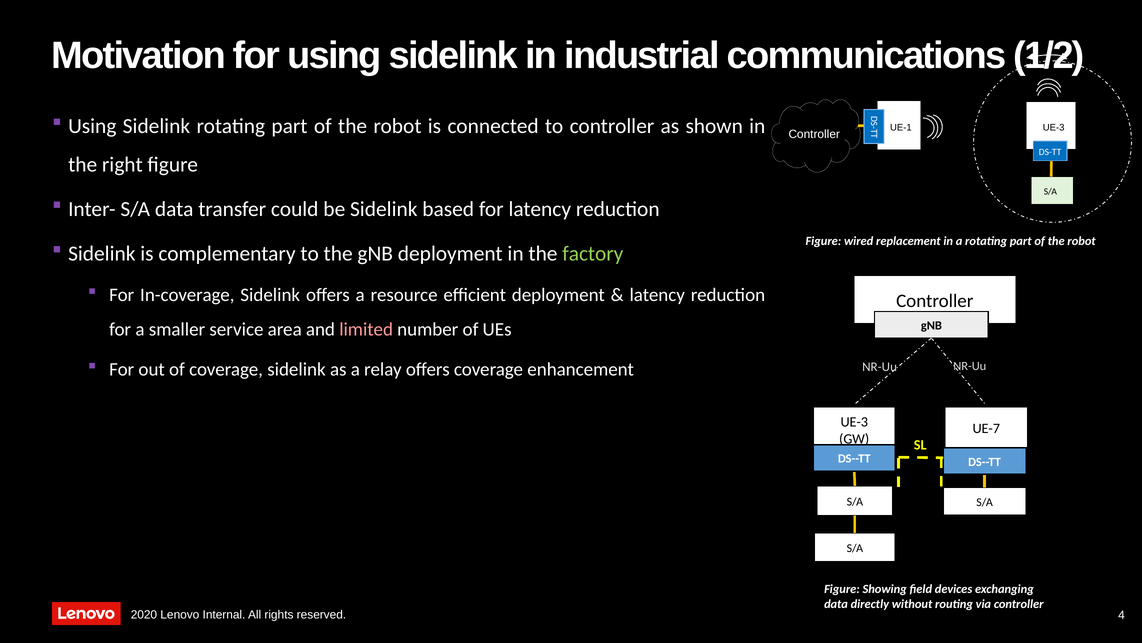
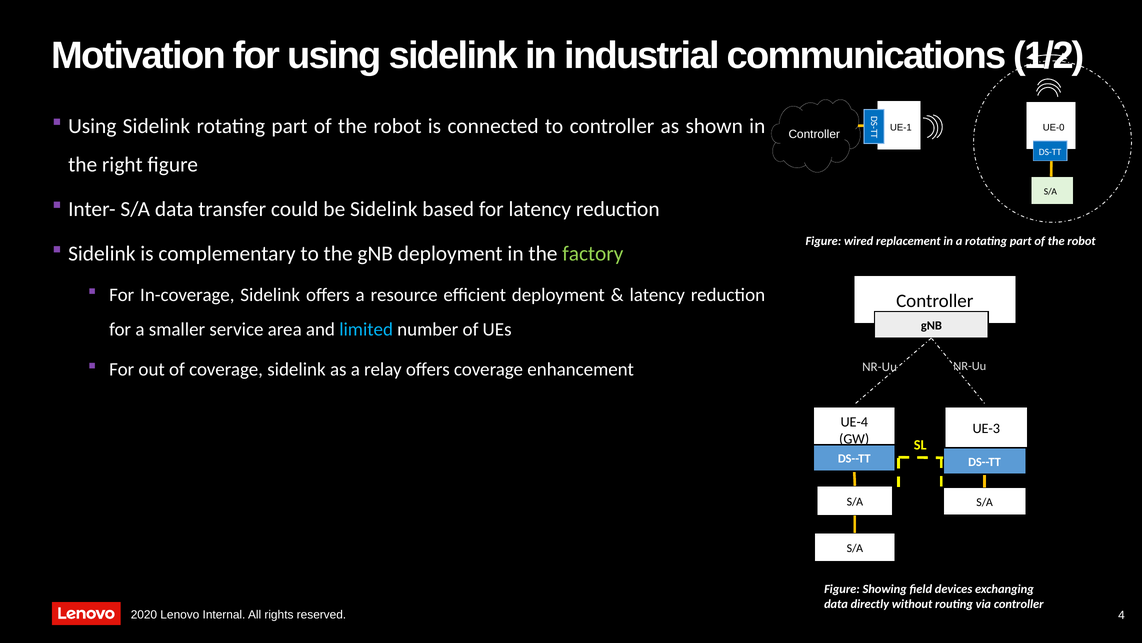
UE-3 at (1054, 127): UE-3 -> UE-0
limited colour: pink -> light blue
UE-3 at (854, 422): UE-3 -> UE-4
UE-7: UE-7 -> UE-3
